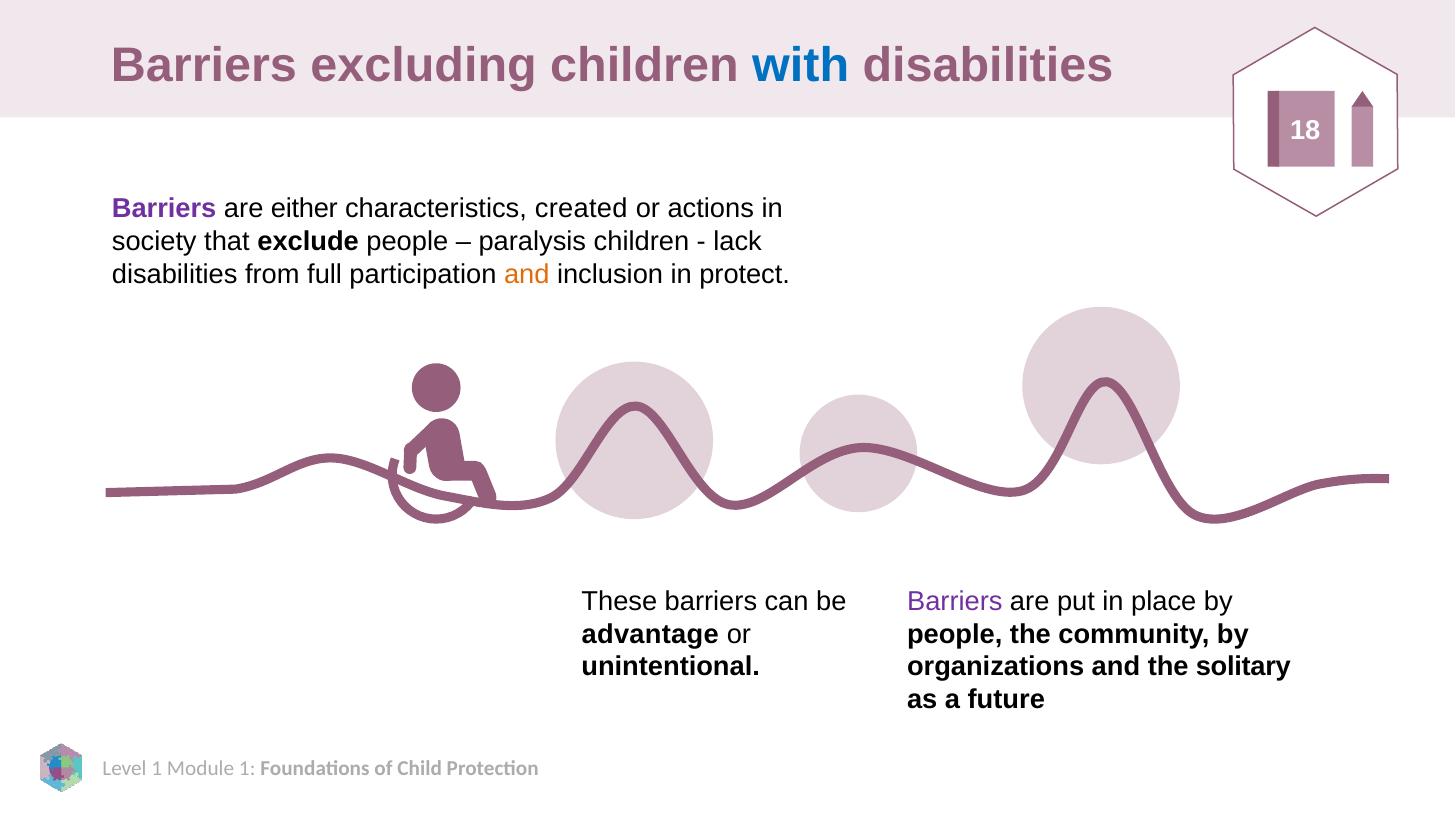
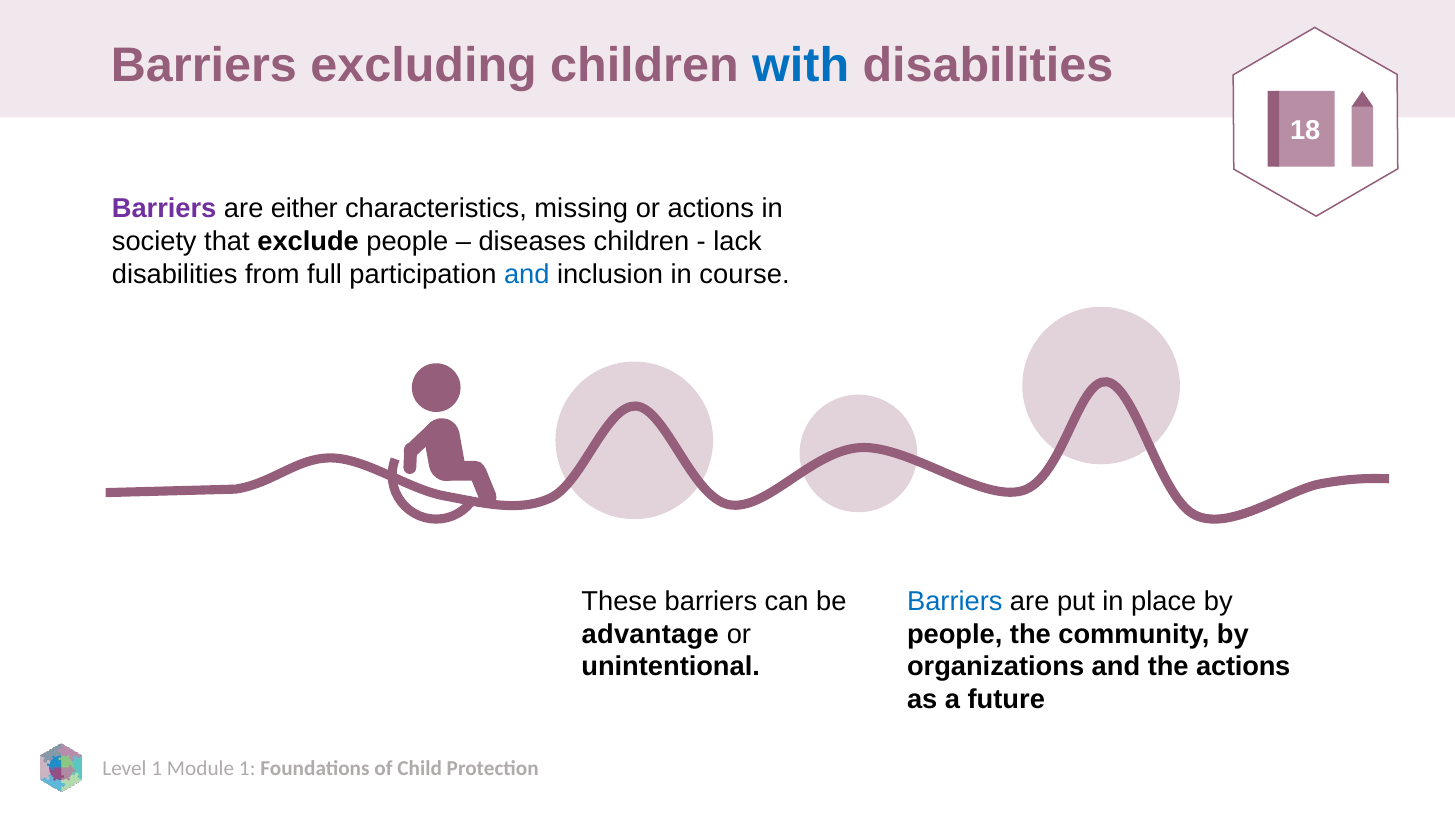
created: created -> missing
paralysis: paralysis -> diseases
and at (527, 274) colour: orange -> blue
protect: protect -> course
Barriers at (955, 602) colour: purple -> blue
the solitary: solitary -> actions
